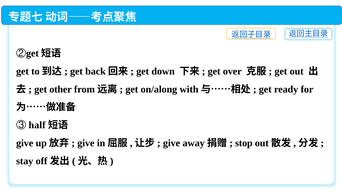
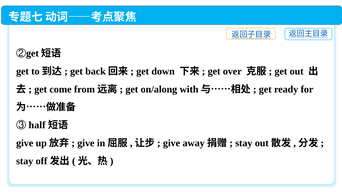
other: other -> come
stop at (244, 143): stop -> stay
